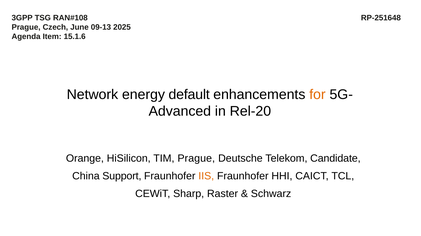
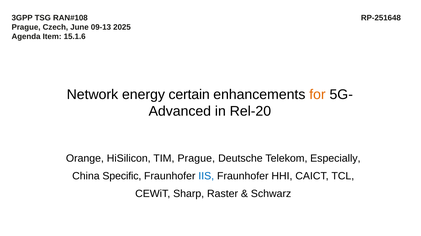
default: default -> certain
Candidate: Candidate -> Especially
Support: Support -> Specific
IIS colour: orange -> blue
